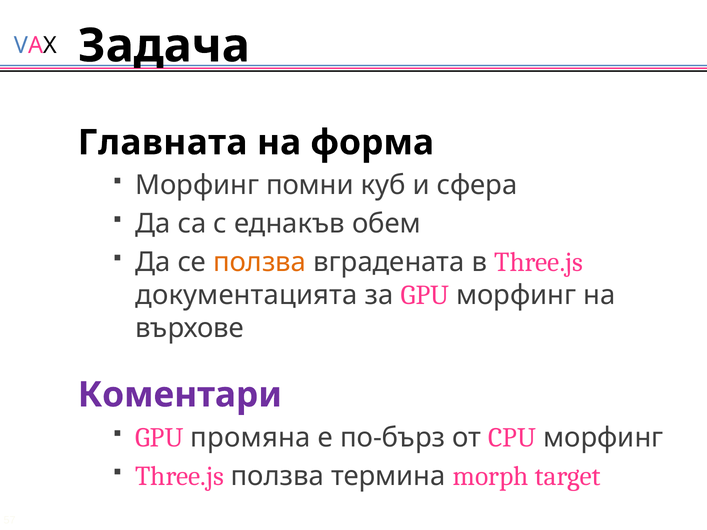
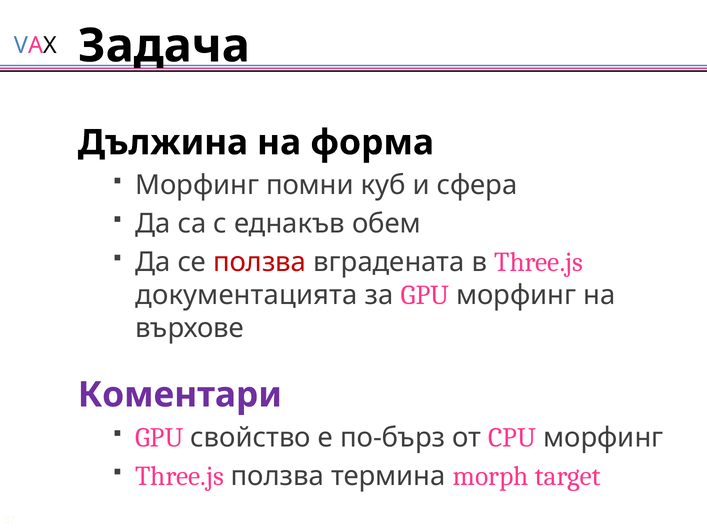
Главната: Главната -> Дължина
ползва at (260, 262) colour: orange -> red
промяна: промяна -> свойство
